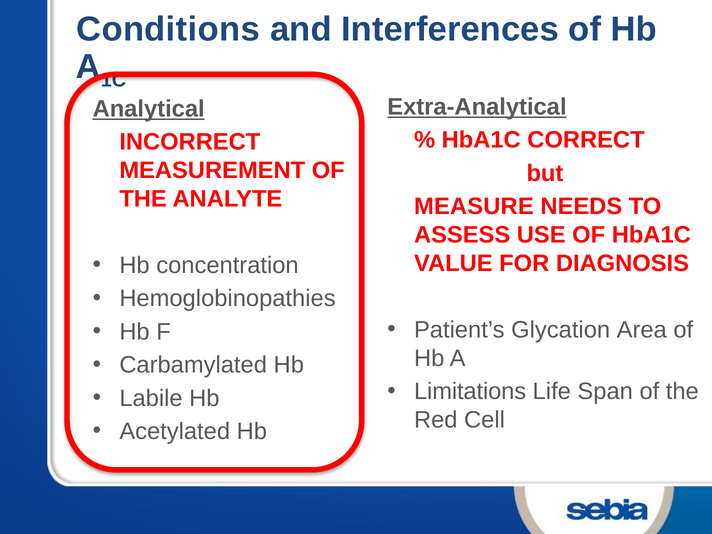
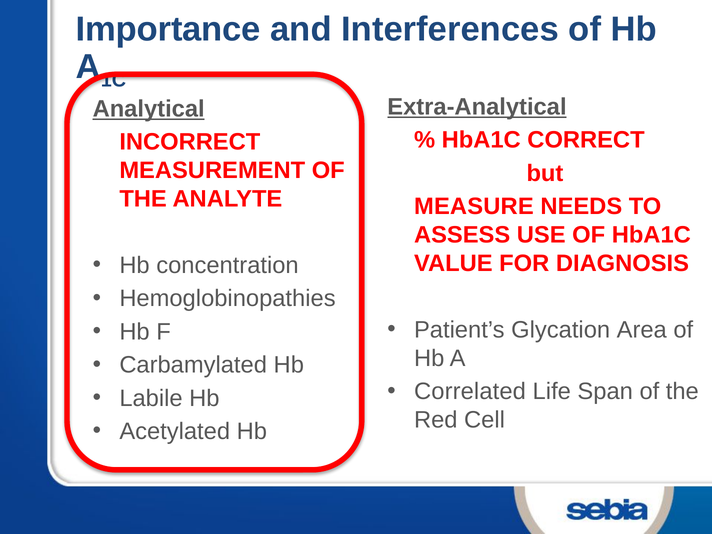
Conditions: Conditions -> Importance
Limitations: Limitations -> Correlated
